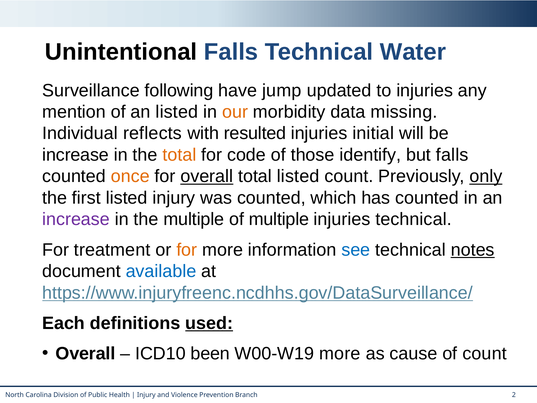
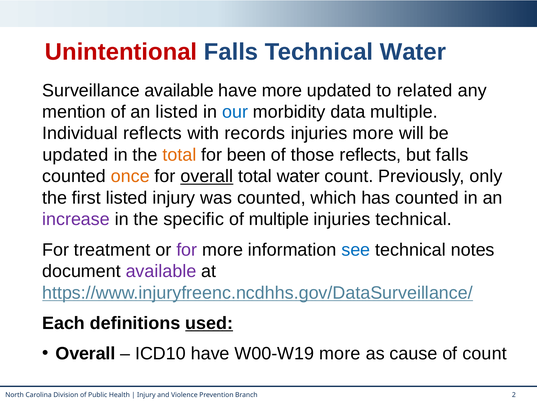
Unintentional colour: black -> red
Surveillance following: following -> available
have jump: jump -> more
to injuries: injuries -> related
our colour: orange -> blue
data missing: missing -> multiple
resulted: resulted -> records
injuries initial: initial -> more
increase at (76, 155): increase -> updated
code: code -> been
those identify: identify -> reflects
total listed: listed -> water
only underline: present -> none
the multiple: multiple -> specific
for at (187, 250) colour: orange -> purple
notes underline: present -> none
available at (161, 271) colour: blue -> purple
ICD10 been: been -> have
